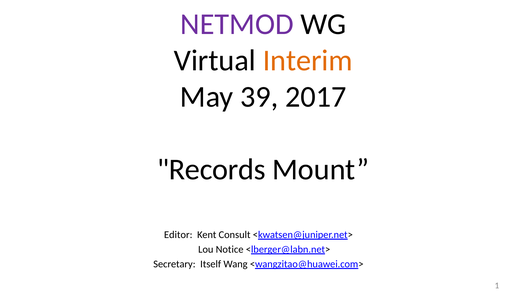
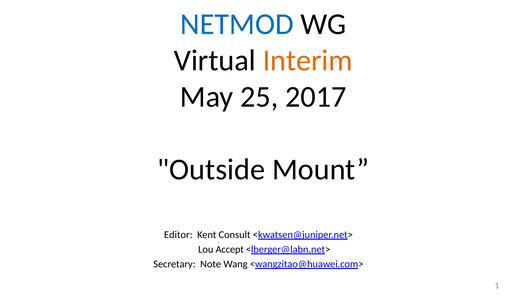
NETMOD colour: purple -> blue
39: 39 -> 25
Records: Records -> Outside
Notice: Notice -> Accept
Itself: Itself -> Note
